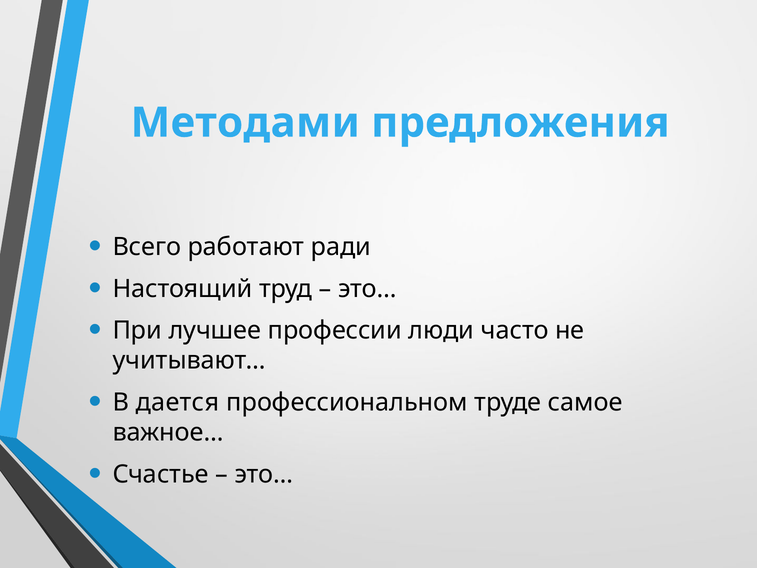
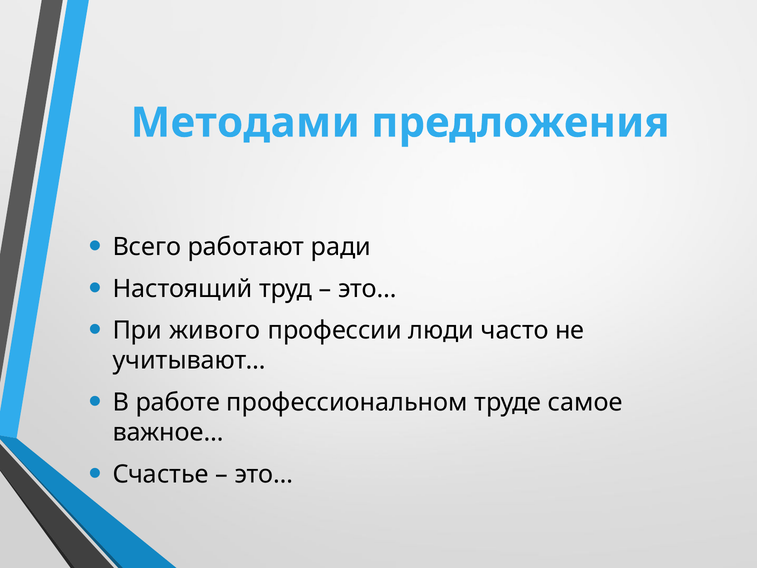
лучшее: лучшее -> живого
дается: дается -> работе
